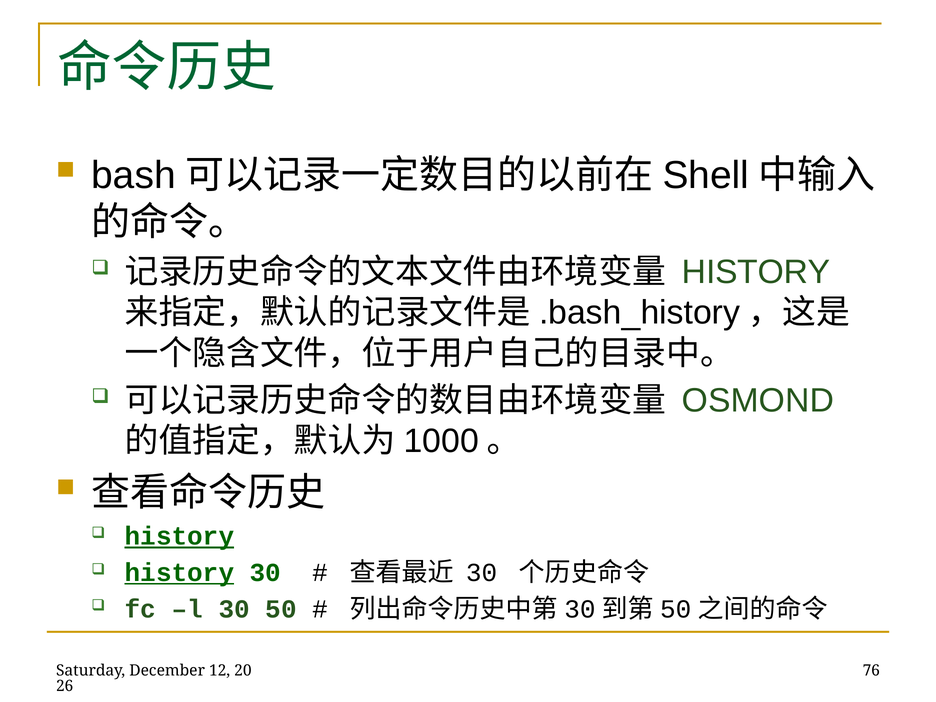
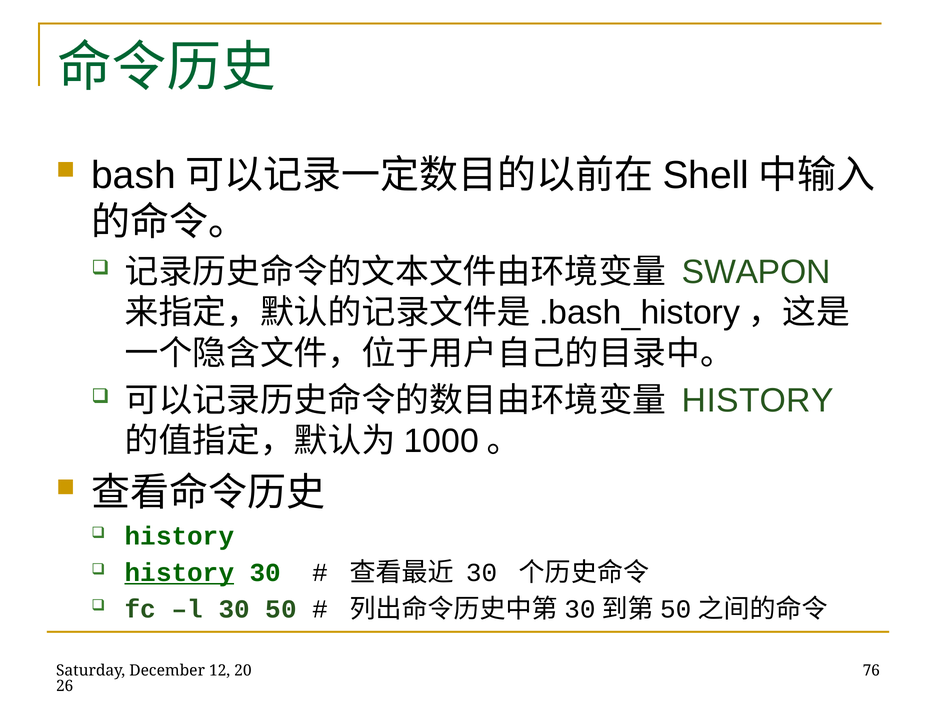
HISTORY at (756, 272): HISTORY -> SWAPON
OSMOND at (758, 401): OSMOND -> HISTORY
history at (179, 536) underline: present -> none
